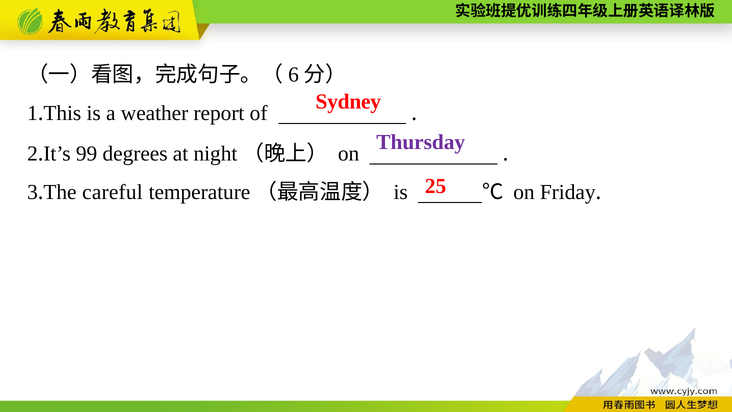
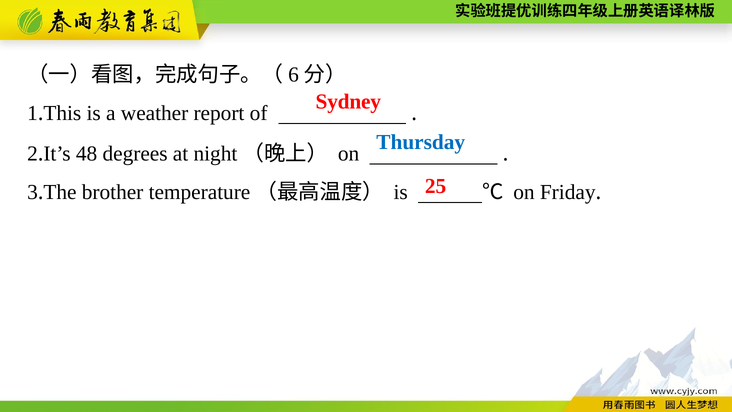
Thursday colour: purple -> blue
99: 99 -> 48
careful: careful -> brother
